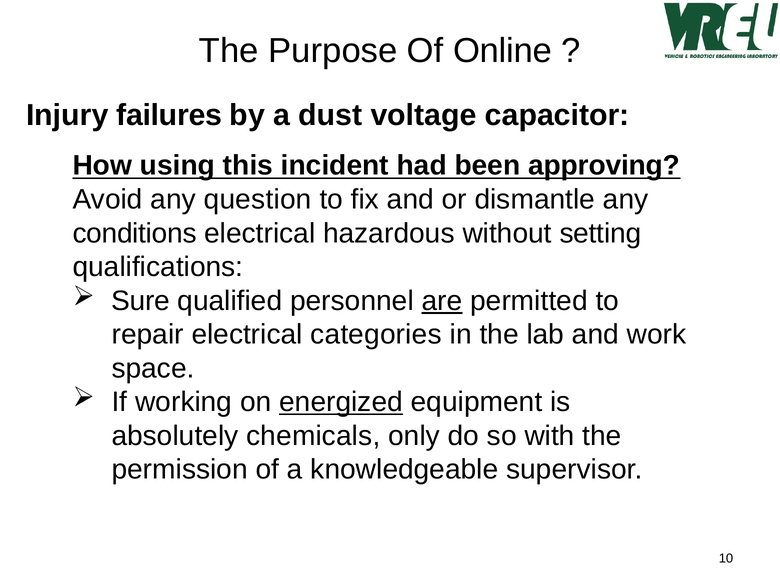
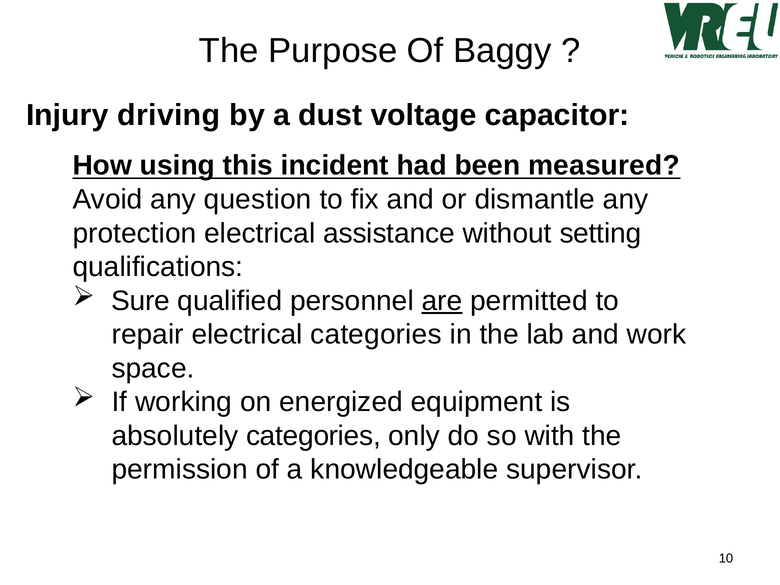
Online: Online -> Baggy
failures: failures -> driving
approving: approving -> measured
conditions: conditions -> protection
hazardous: hazardous -> assistance
energized underline: present -> none
absolutely chemicals: chemicals -> categories
